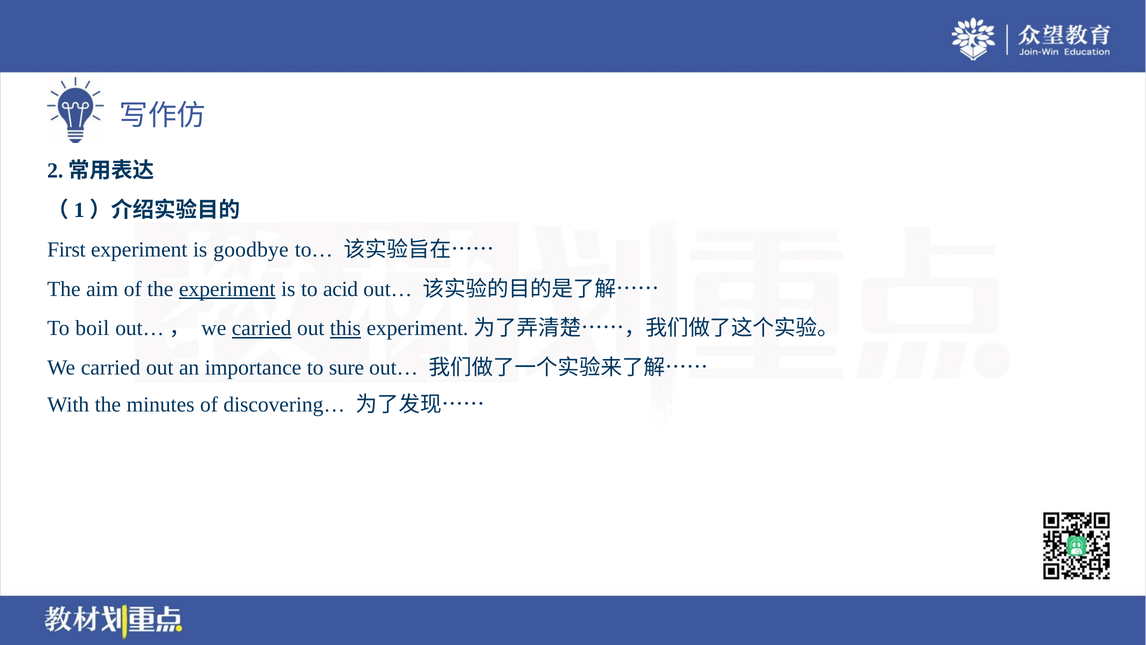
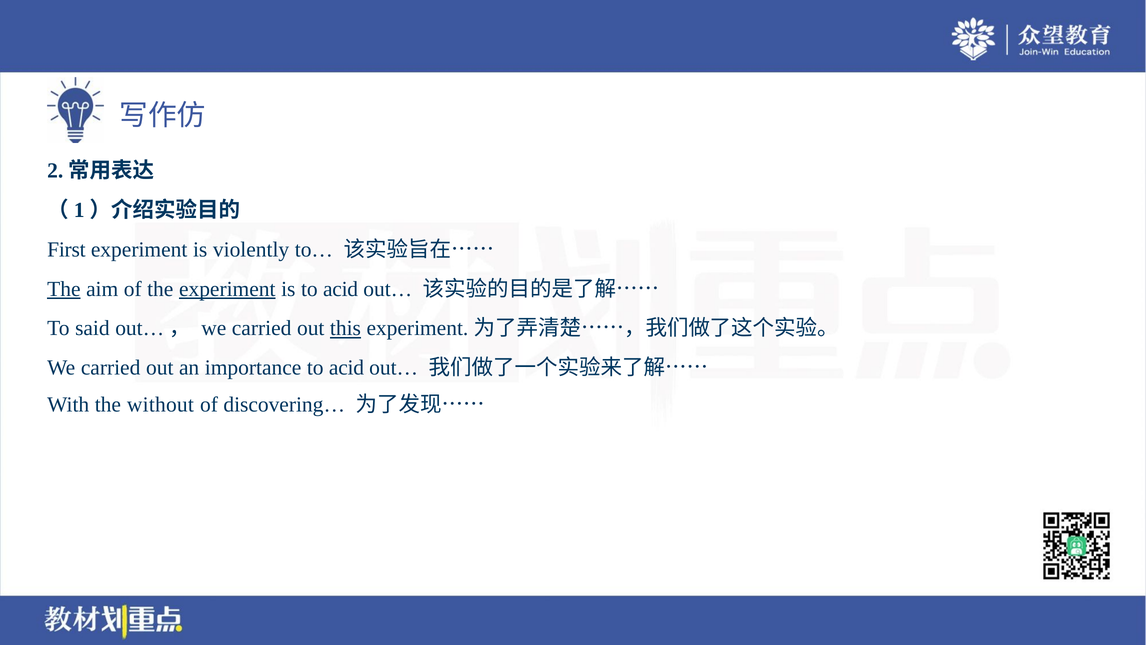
goodbye: goodbye -> violently
The at (64, 289) underline: none -> present
boil: boil -> said
carried at (262, 328) underline: present -> none
sure at (346, 368): sure -> acid
minutes: minutes -> without
